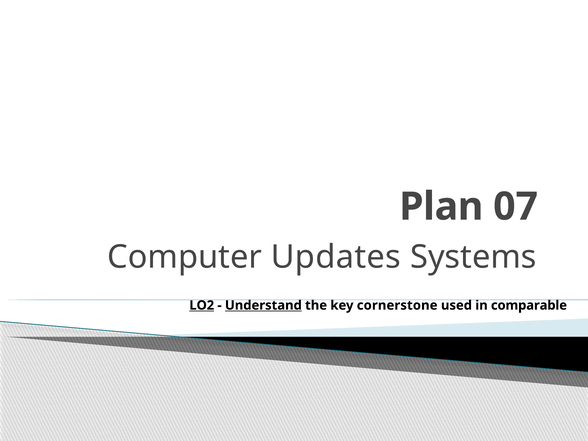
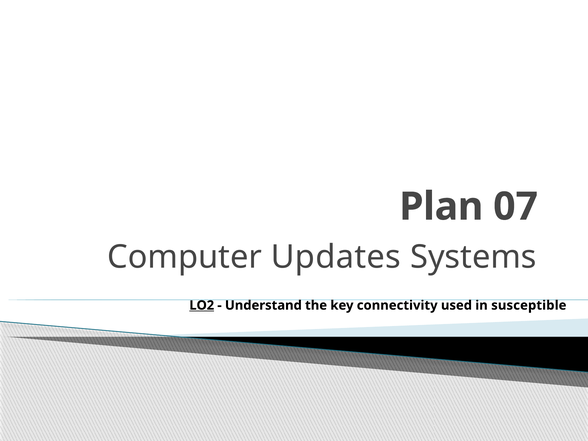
Understand underline: present -> none
cornerstone: cornerstone -> connectivity
comparable: comparable -> susceptible
